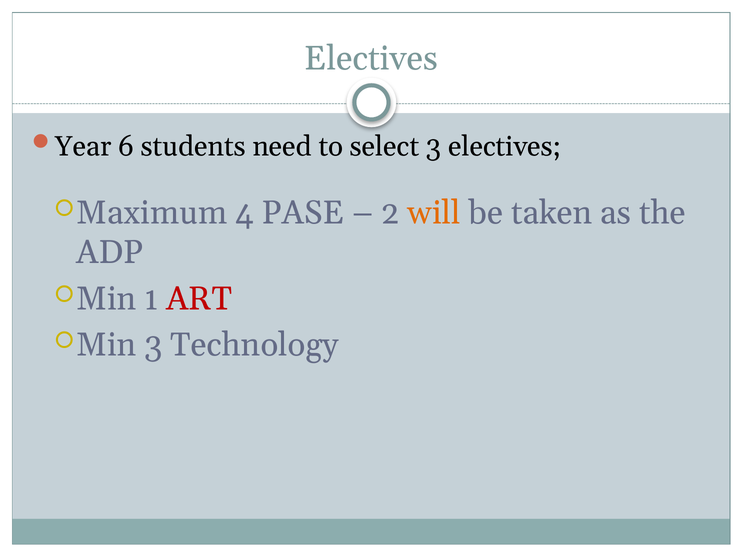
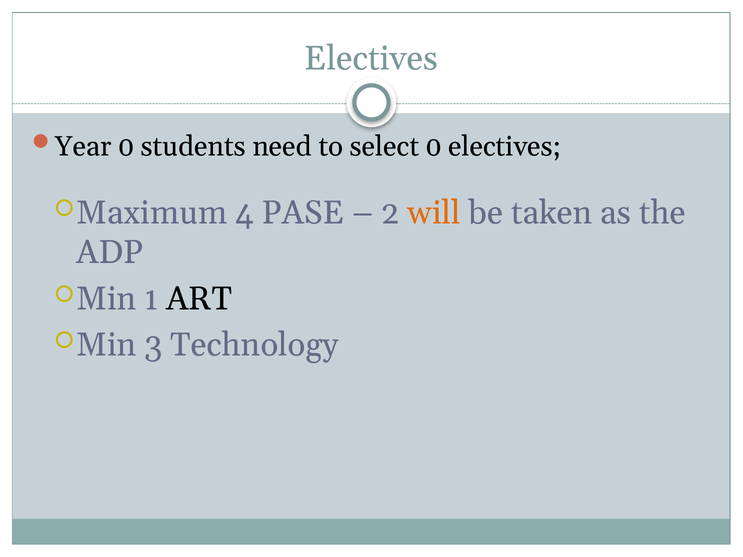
Year 6: 6 -> 0
select 3: 3 -> 0
ART colour: red -> black
